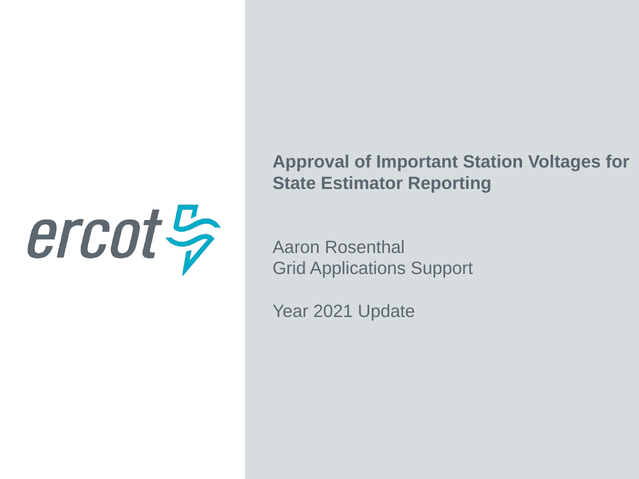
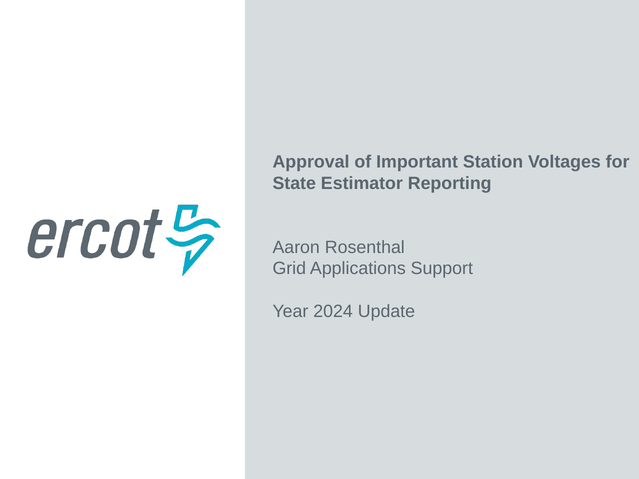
2021: 2021 -> 2024
